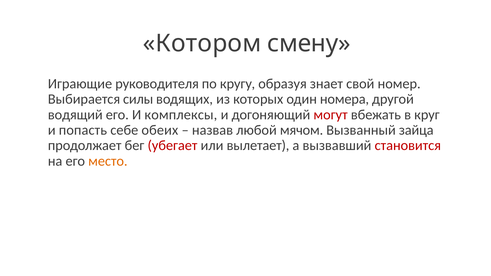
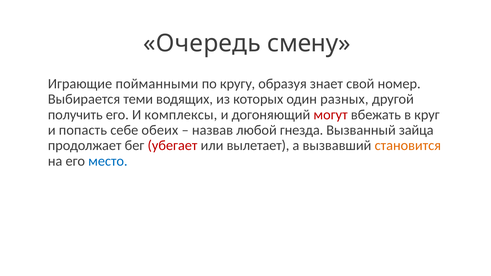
Котором: Котором -> Очередь
руководителя: руководителя -> пойманными
силы: силы -> теми
номера: номера -> разных
водящий: водящий -> получить
мячом: мячом -> гнезда
становится colour: red -> orange
место colour: orange -> blue
